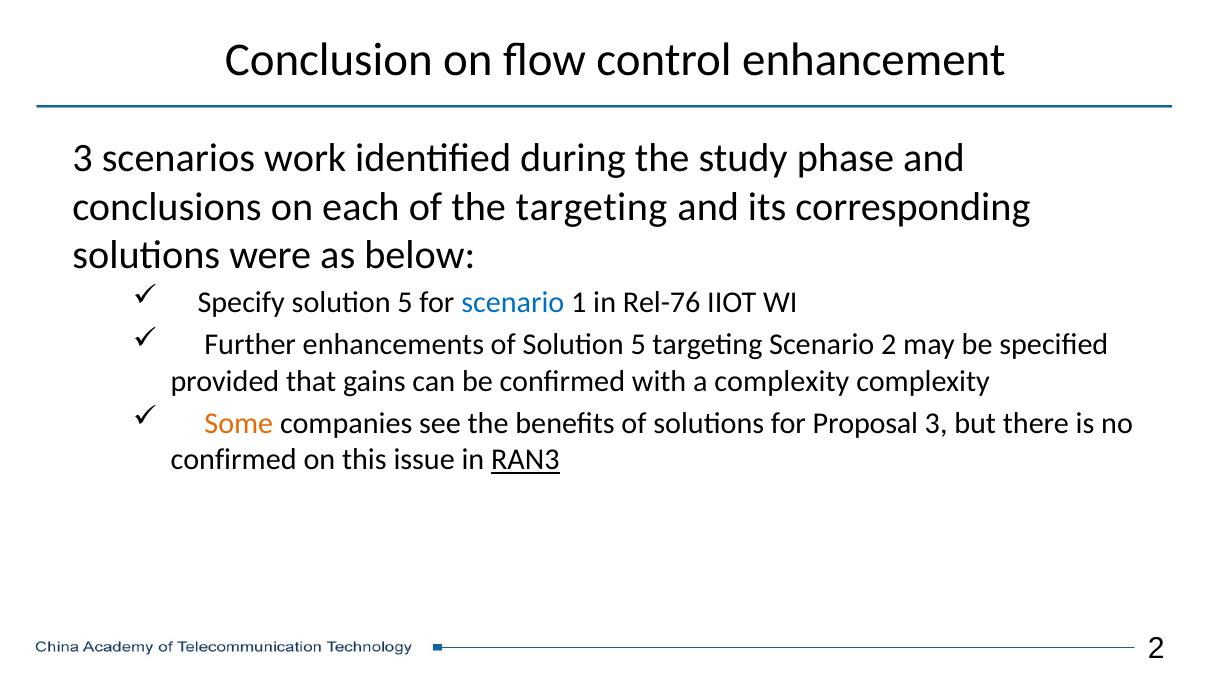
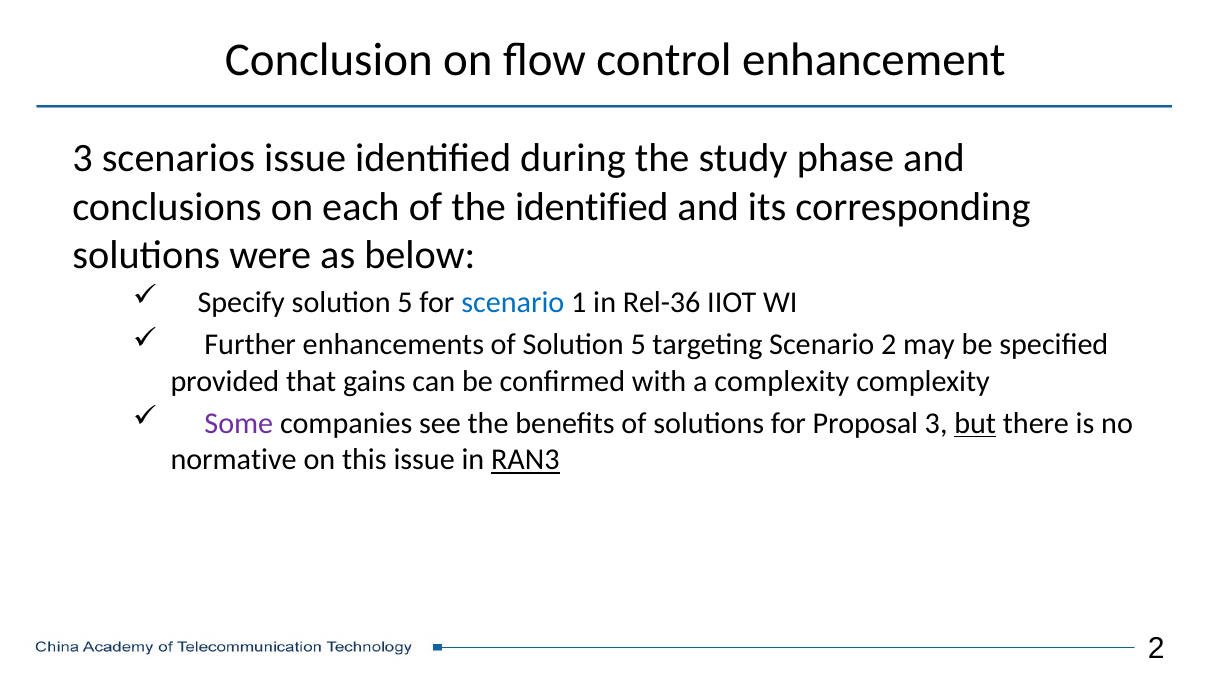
scenarios work: work -> issue
the targeting: targeting -> identified
Rel-76: Rel-76 -> Rel-36
Some colour: orange -> purple
but underline: none -> present
confirmed at (234, 460): confirmed -> normative
